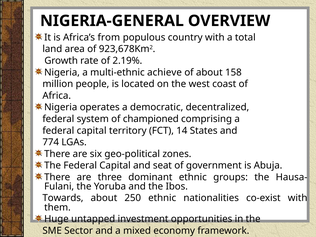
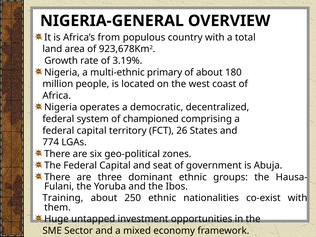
2.19%: 2.19% -> 3.19%
achieve: achieve -> primary
158: 158 -> 180
14: 14 -> 26
Towards: Towards -> Training
